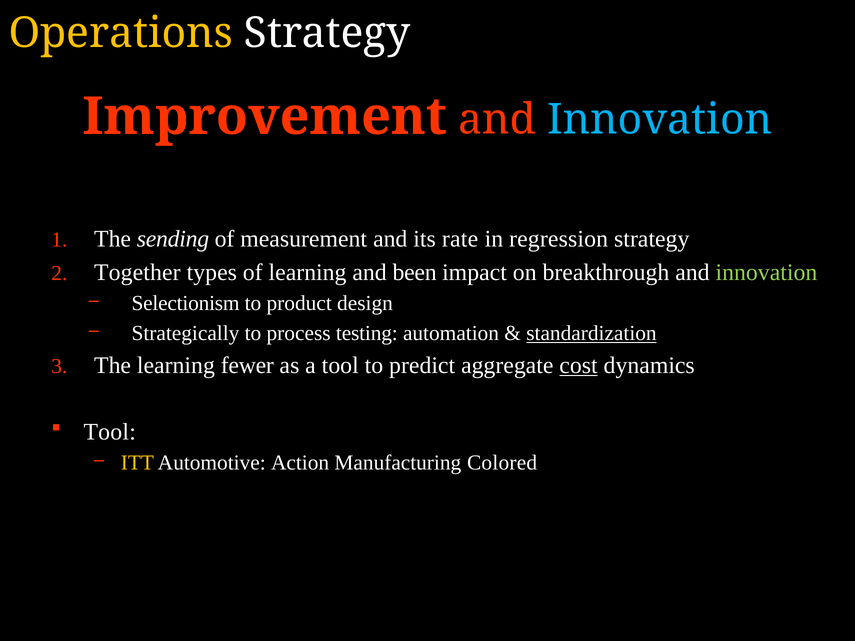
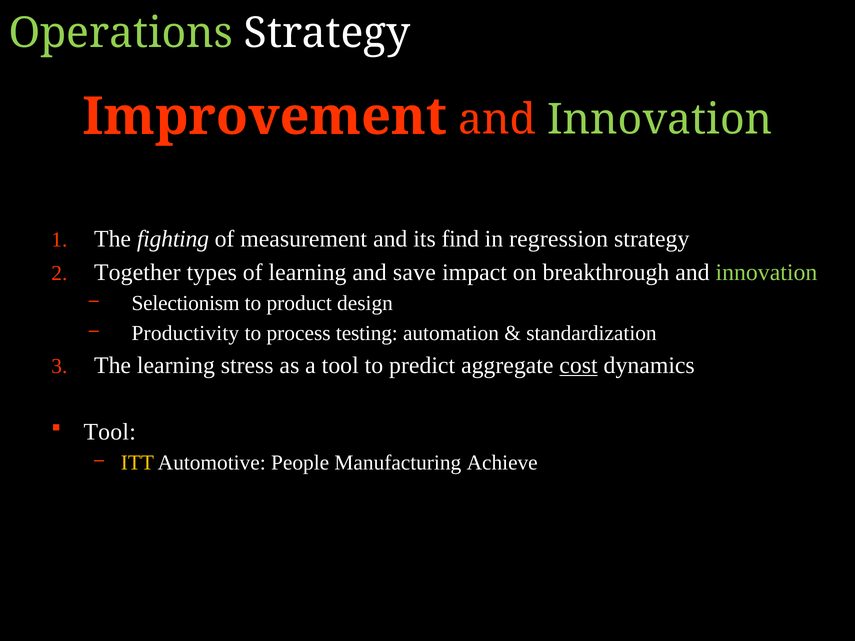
Operations colour: yellow -> light green
Innovation at (660, 120) colour: light blue -> light green
sending: sending -> fighting
rate: rate -> find
been: been -> save
Strategically: Strategically -> Productivity
standardization underline: present -> none
fewer: fewer -> stress
Action: Action -> People
Colored: Colored -> Achieve
